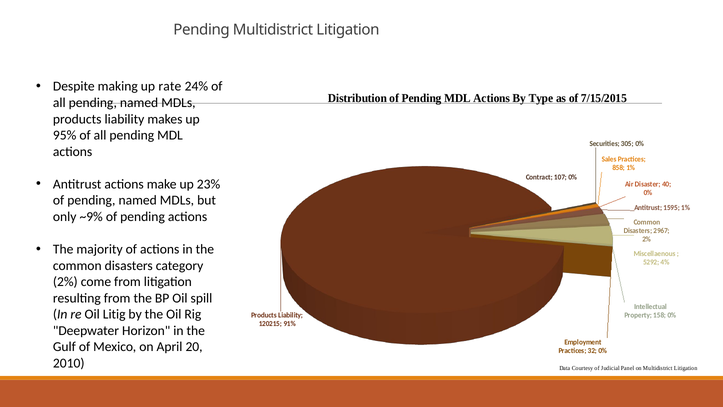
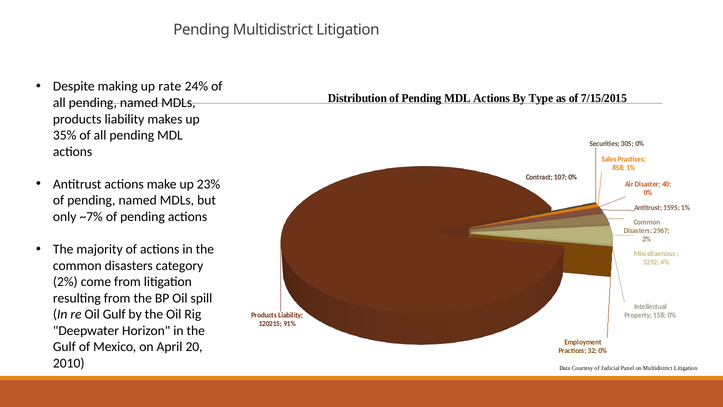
95%: 95% -> 35%
~9%: ~9% -> ~7%
Oil Litig: Litig -> Gulf
